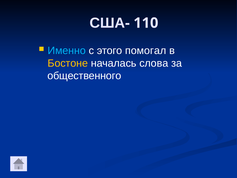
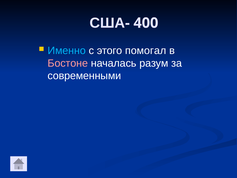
110: 110 -> 400
Бостоне colour: yellow -> pink
слова: слова -> разум
общественного: общественного -> современными
